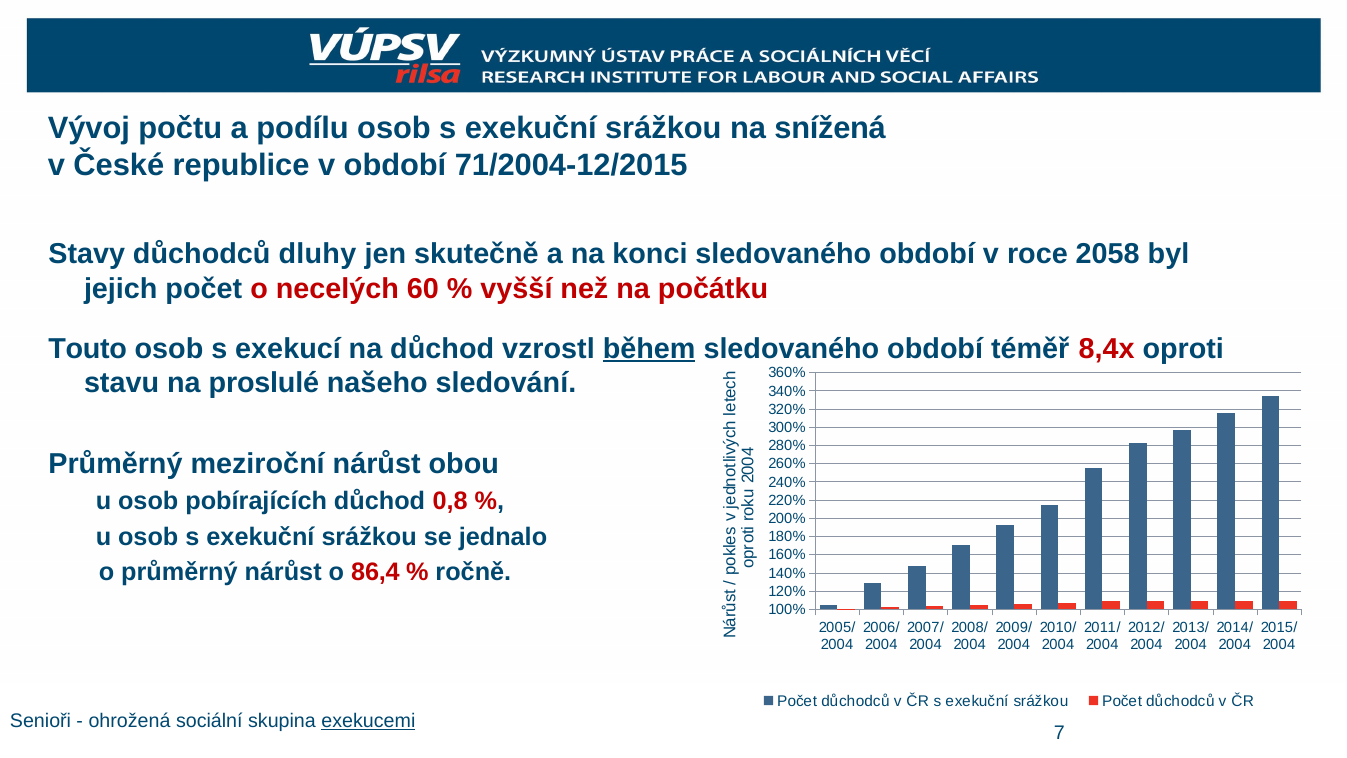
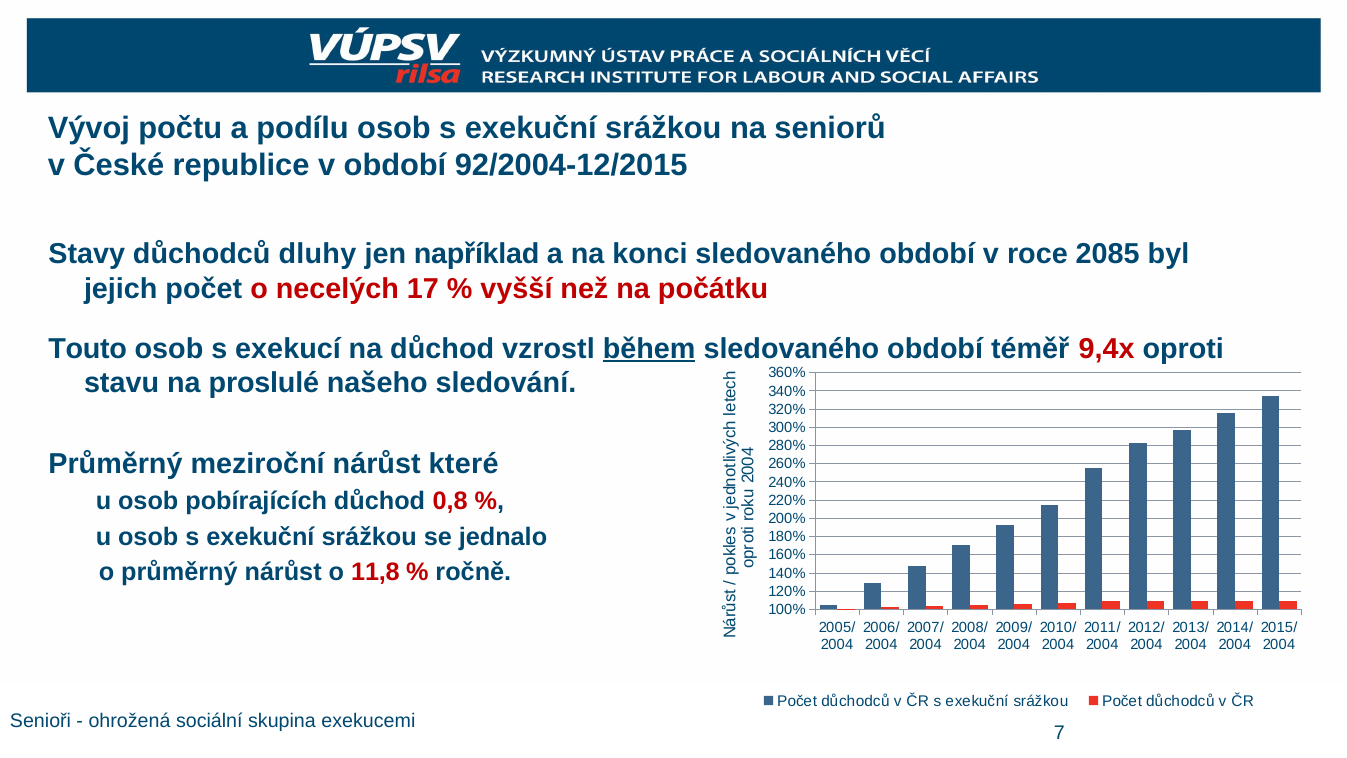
snížená: snížená -> seniorů
71/2004-12/2015: 71/2004-12/2015 -> 92/2004-12/2015
skutečně: skutečně -> například
2058: 2058 -> 2085
60: 60 -> 17
8,4x: 8,4x -> 9,4x
obou: obou -> které
86,4: 86,4 -> 11,8
exekucemi underline: present -> none
